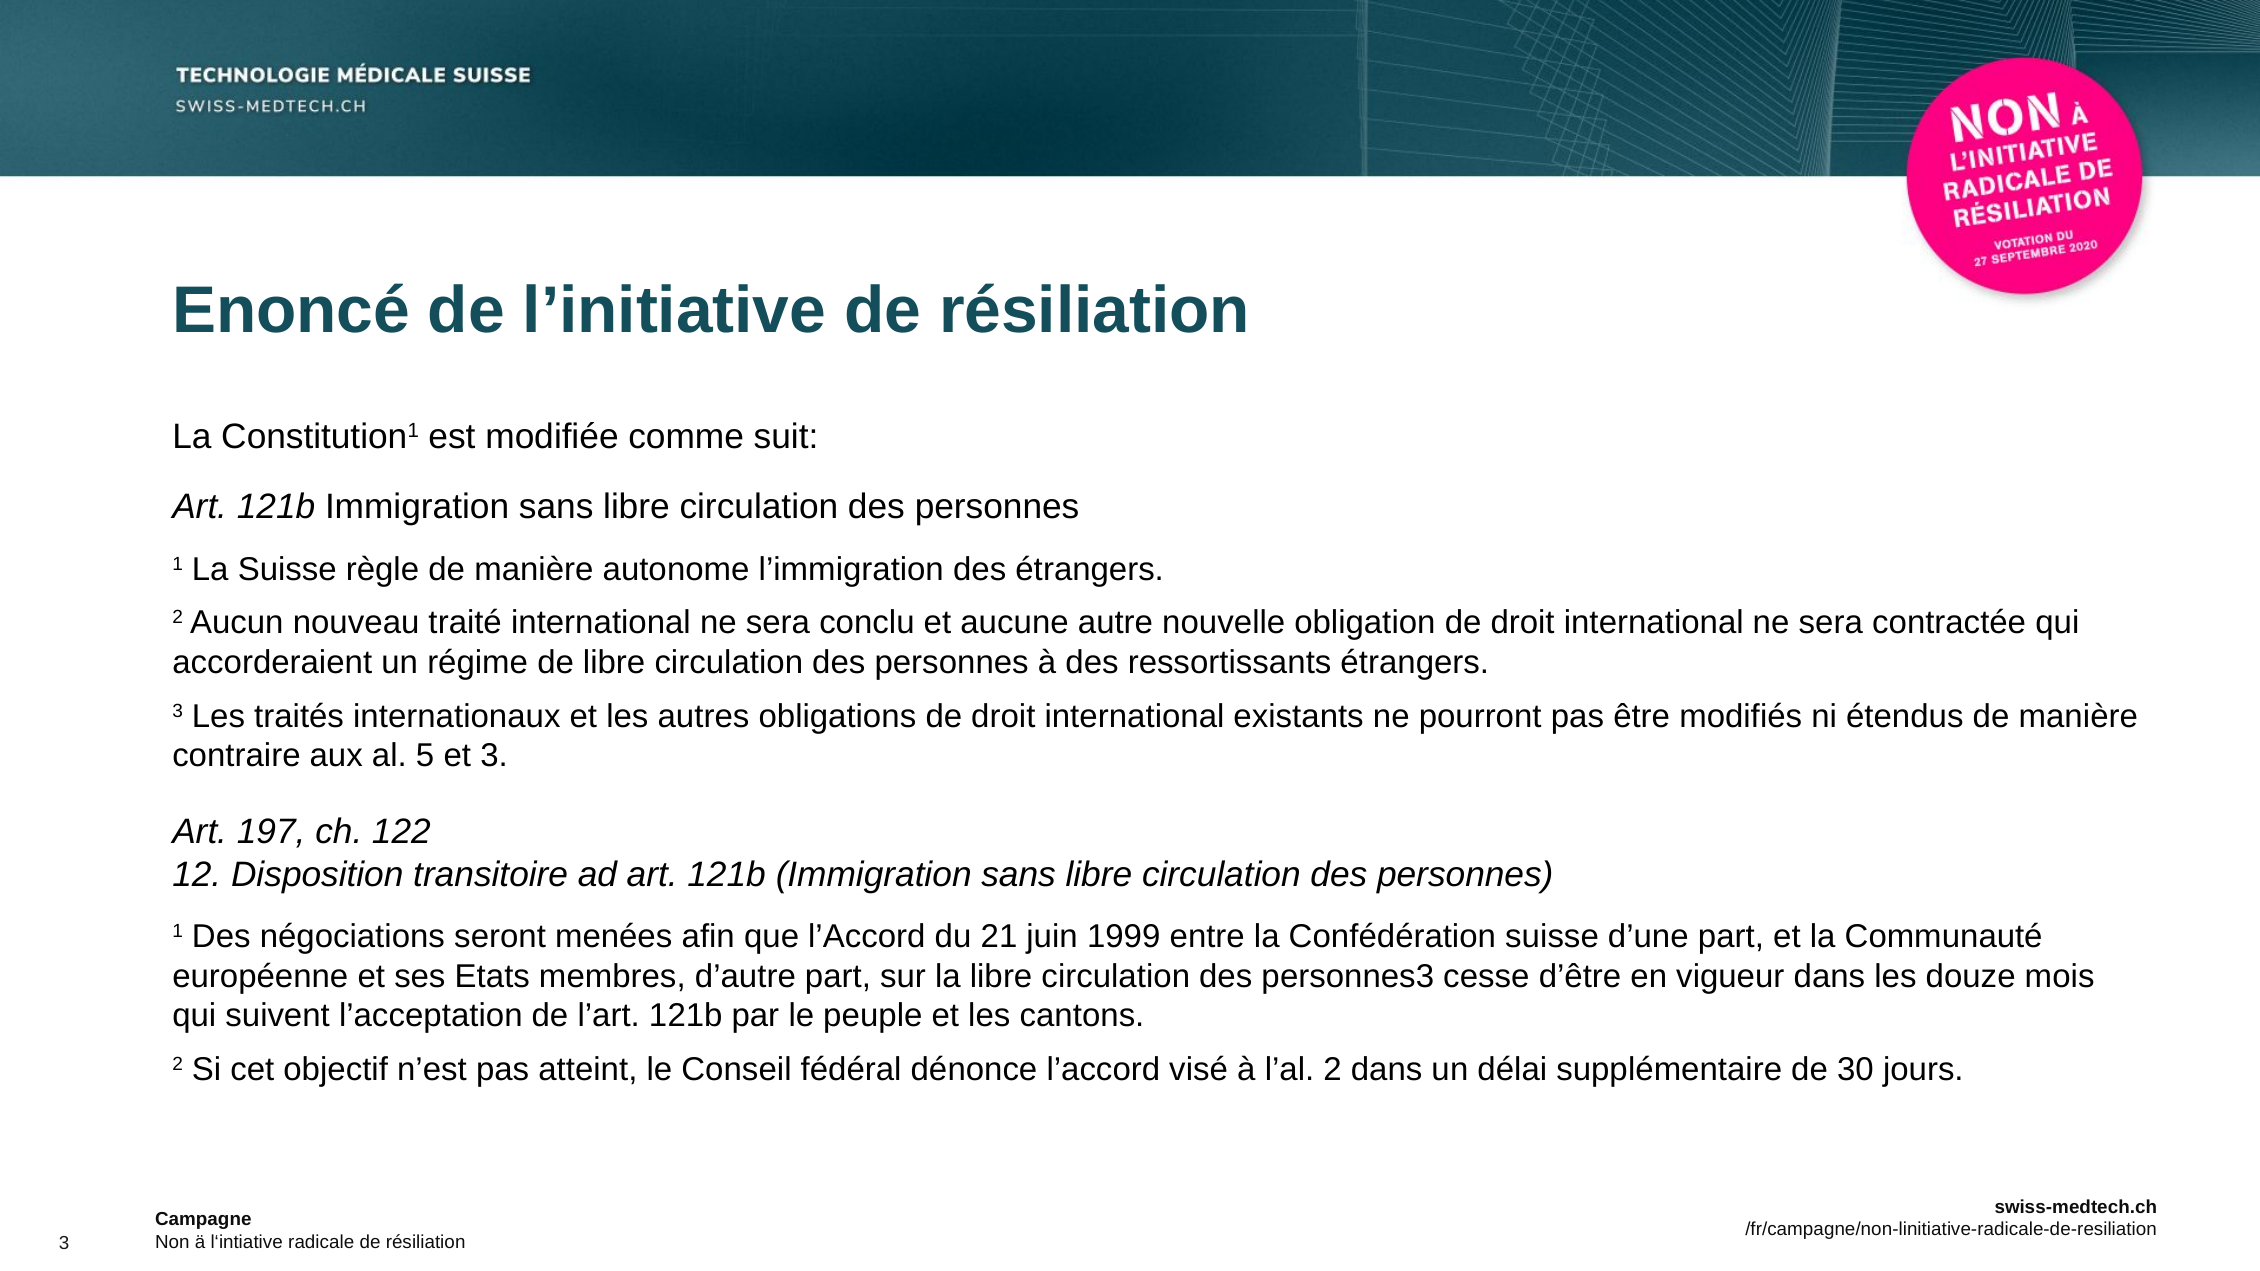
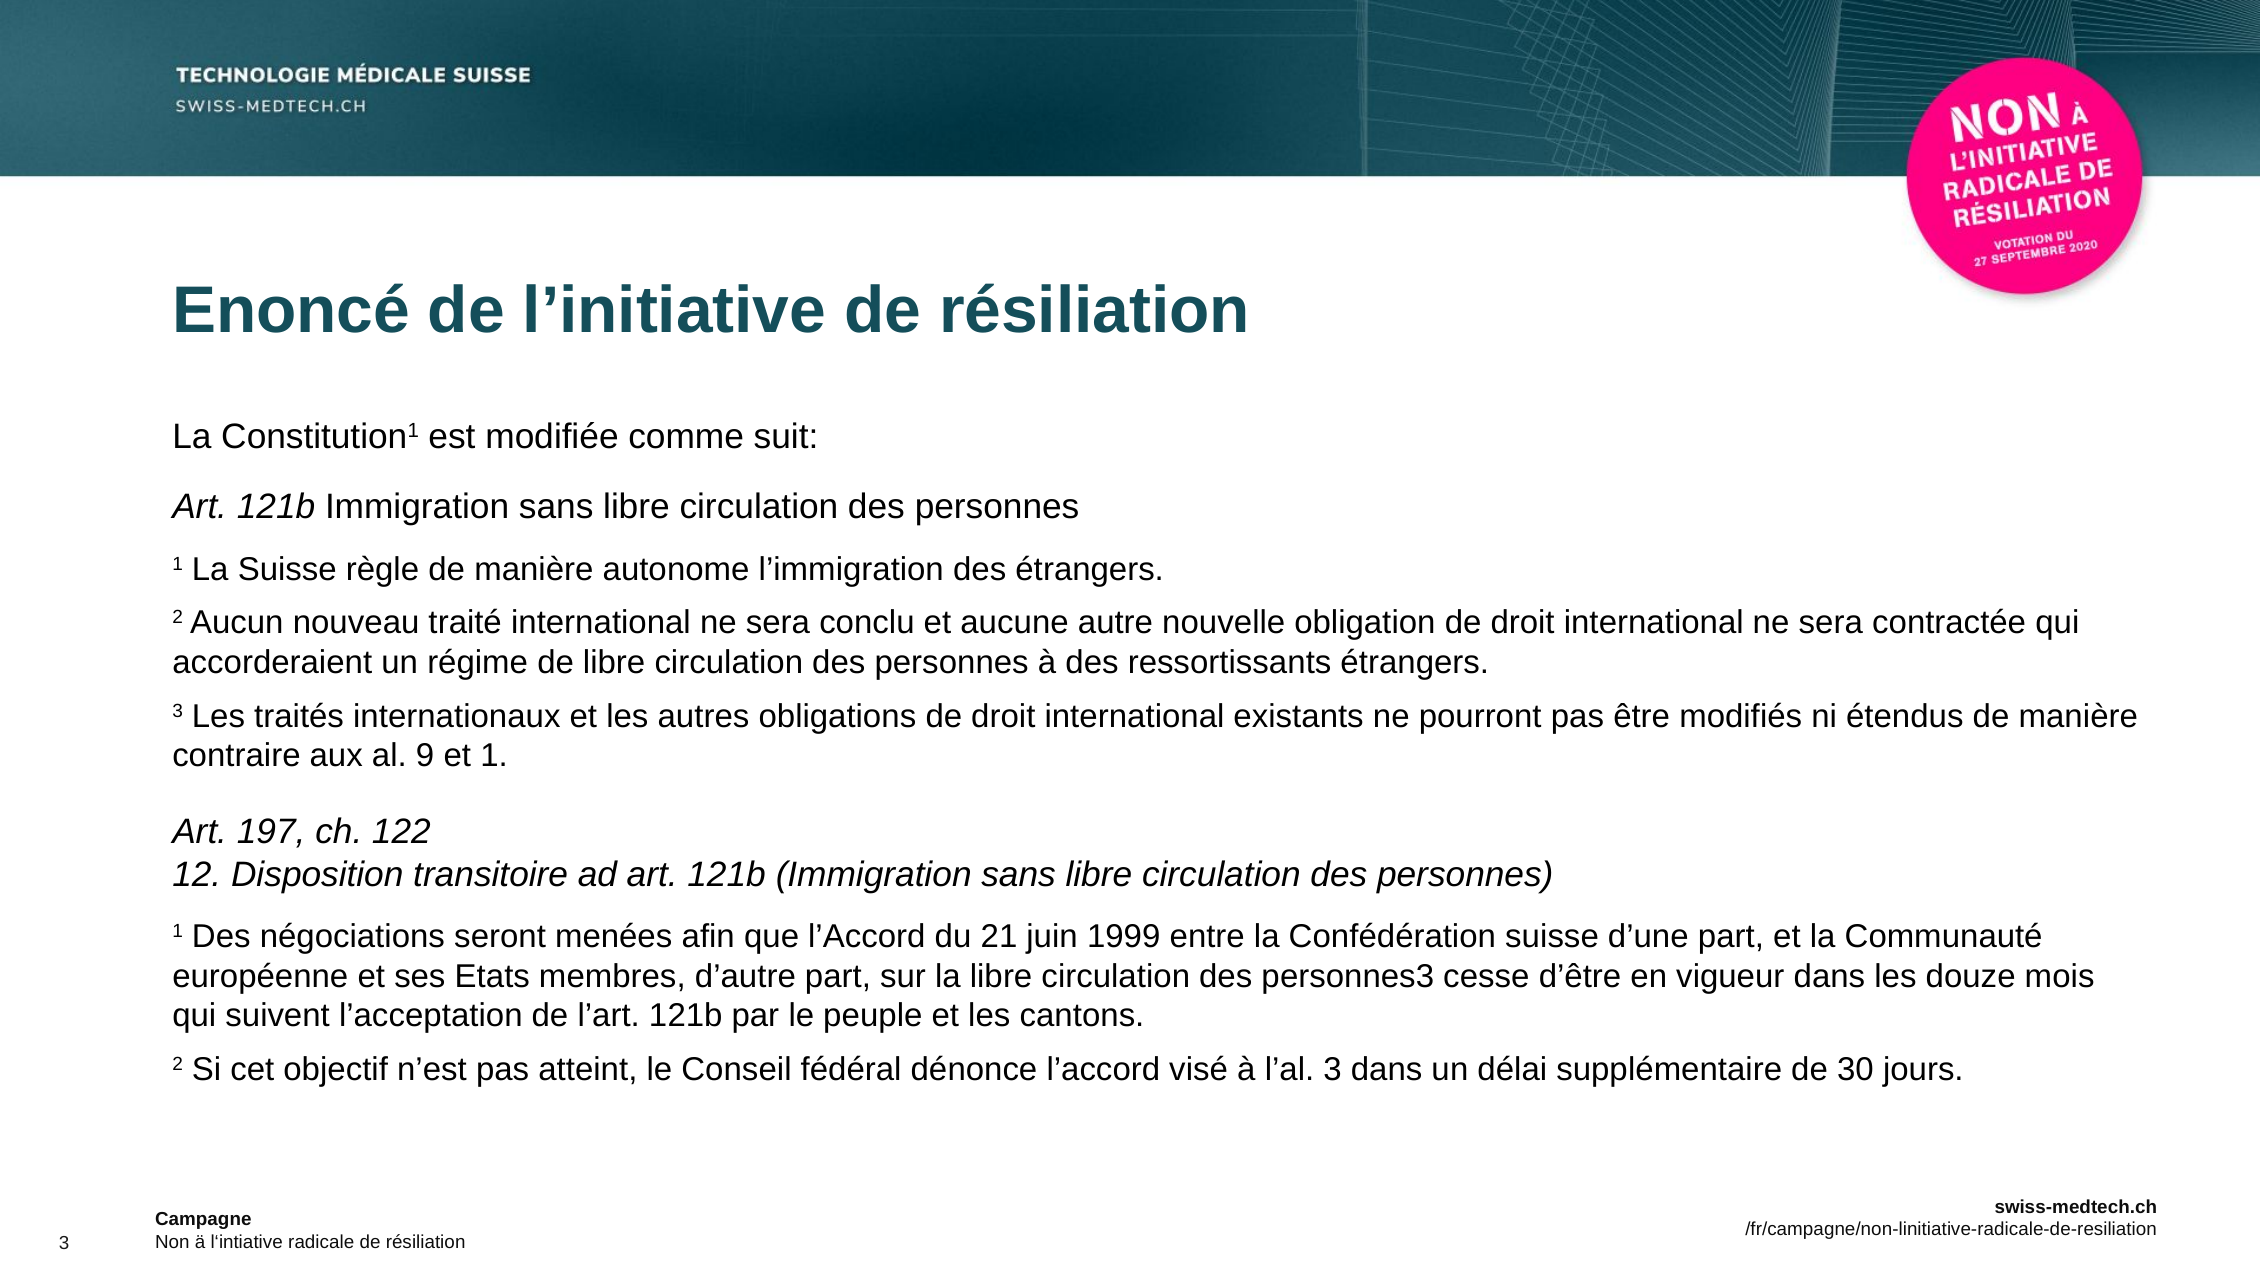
5: 5 -> 9
et 3: 3 -> 1
l’al 2: 2 -> 3
